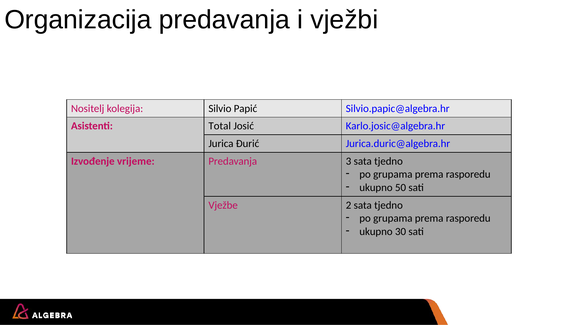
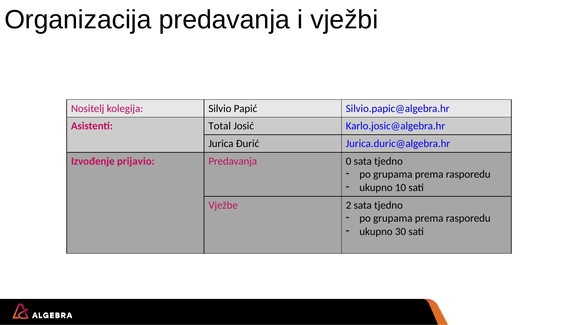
vrijeme: vrijeme -> prijavio
3: 3 -> 0
50: 50 -> 10
